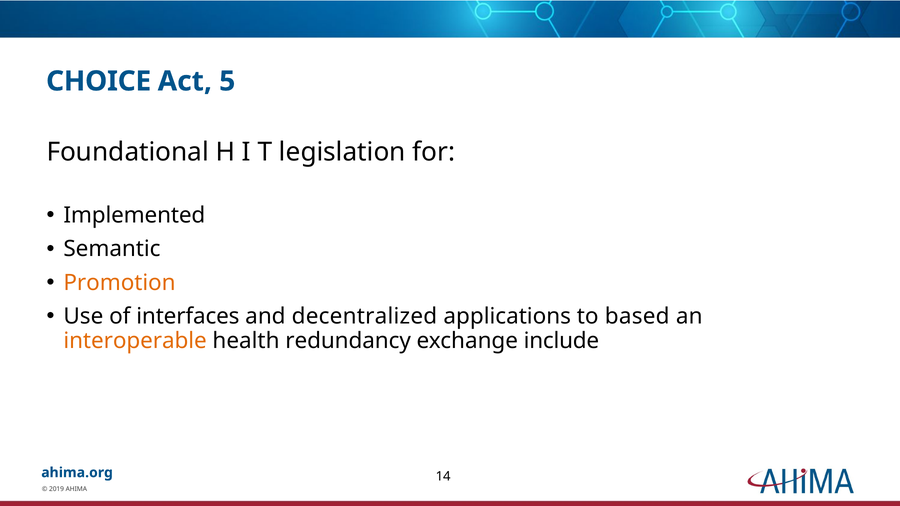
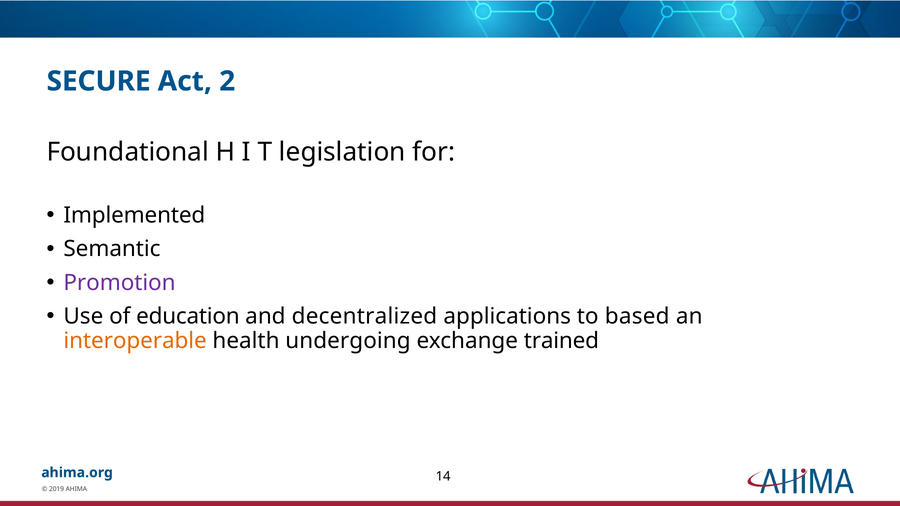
CHOICE: CHOICE -> SECURE
5: 5 -> 2
Promotion colour: orange -> purple
interfaces: interfaces -> education
redundancy: redundancy -> undergoing
include: include -> trained
